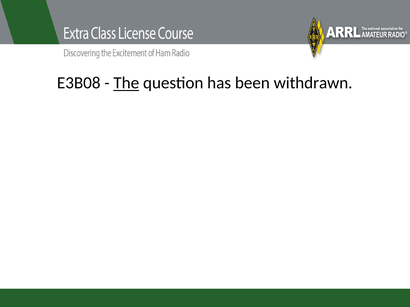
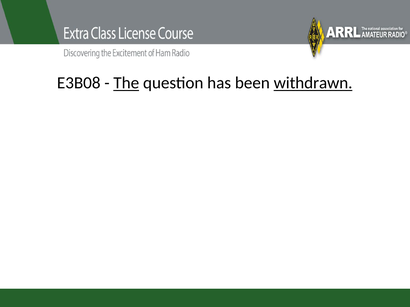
withdrawn underline: none -> present
